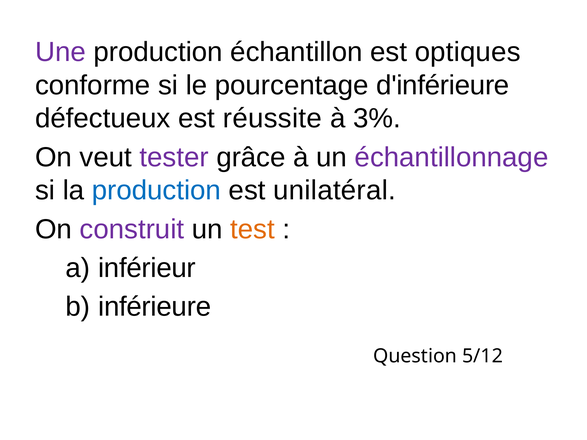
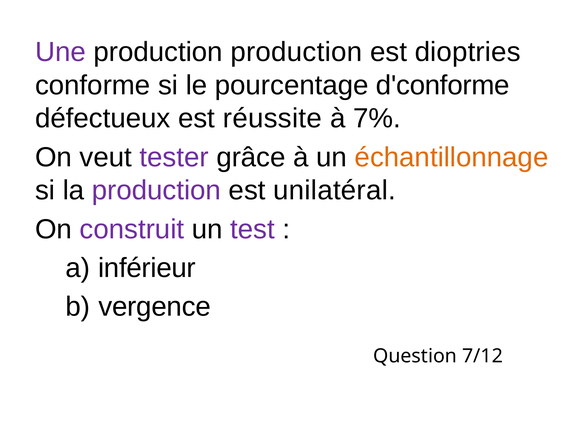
production échantillon: échantillon -> production
optiques: optiques -> dioptries
d'inférieure: d'inférieure -> d'conforme
3%: 3% -> 7%
échantillonnage colour: purple -> orange
production at (156, 191) colour: blue -> purple
test colour: orange -> purple
inférieure: inférieure -> vergence
5/12: 5/12 -> 7/12
